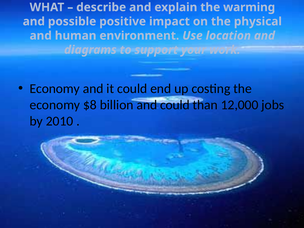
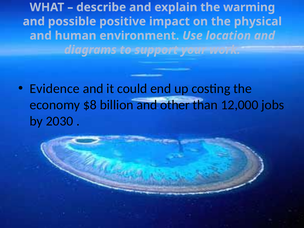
Economy at (55, 89): Economy -> Evidence
and could: could -> other
2010: 2010 -> 2030
